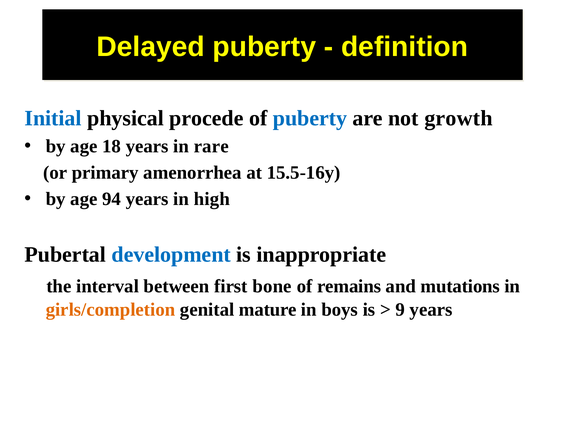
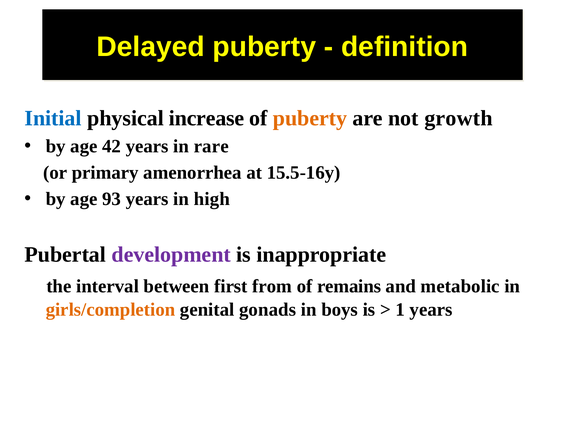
procede: procede -> increase
puberty at (310, 118) colour: blue -> orange
18: 18 -> 42
94: 94 -> 93
development colour: blue -> purple
bone: bone -> from
mutations: mutations -> metabolic
mature: mature -> gonads
9: 9 -> 1
